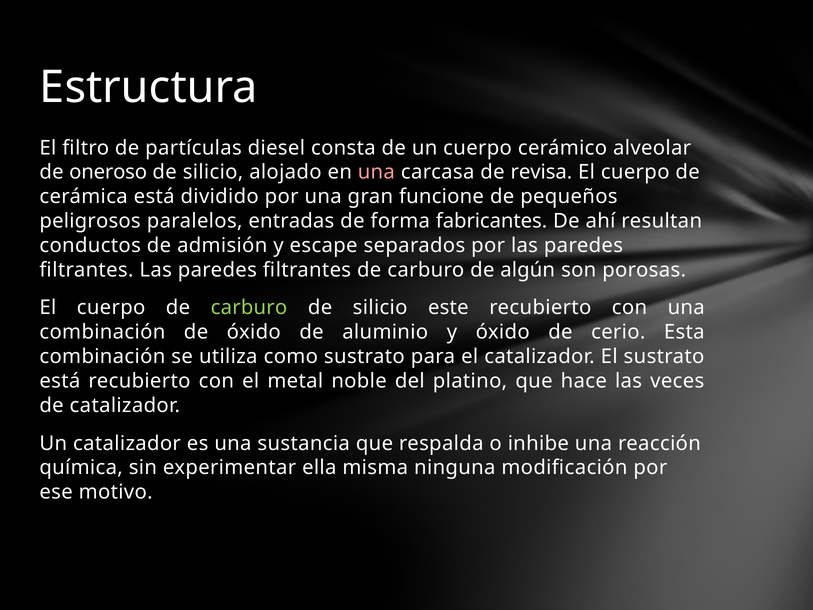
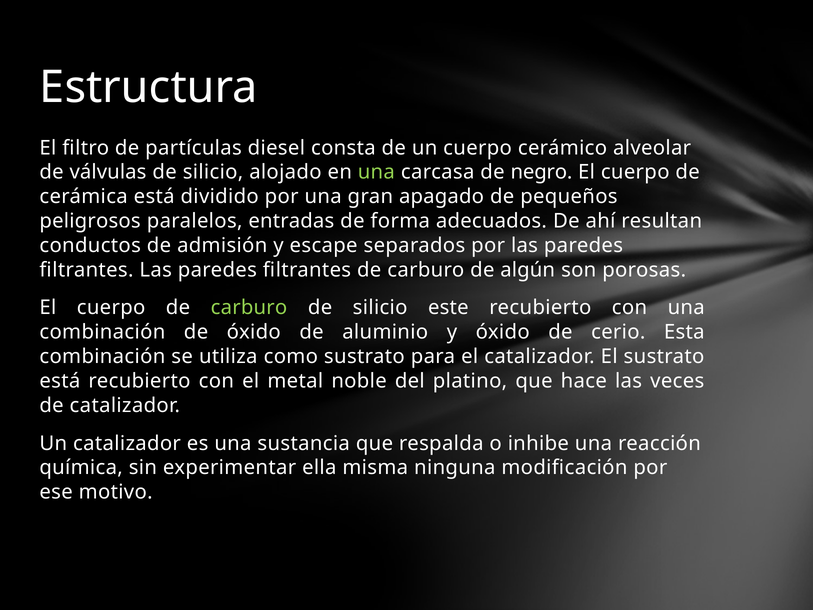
oneroso: oneroso -> válvulas
una at (376, 172) colour: pink -> light green
revisa: revisa -> negro
funcione: funcione -> apagado
fabricantes: fabricantes -> adecuados
